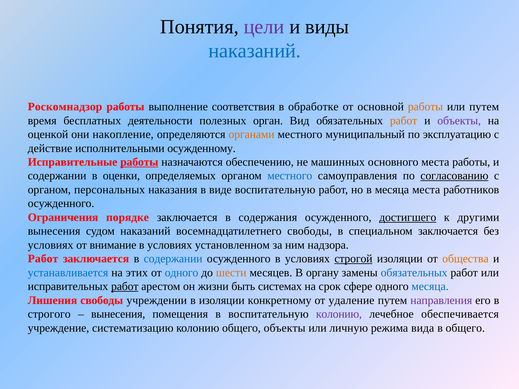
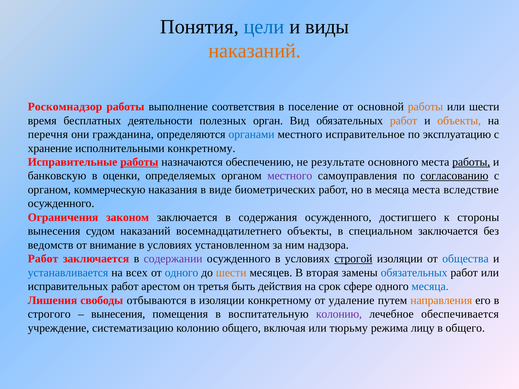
цели colour: purple -> blue
наказаний at (255, 51) colour: blue -> orange
обработке: обработке -> поселение
или путем: путем -> шести
объекты at (459, 121) colour: purple -> orange
оценкой: оценкой -> перечня
накопление: накопление -> гражданина
органами colour: orange -> blue
муниципальный: муниципальный -> исправительное
действие: действие -> хранение
исполнительными осужденному: осужденному -> конкретному
машинных: машинных -> результате
работы at (471, 162) underline: none -> present
содержании at (57, 176): содержании -> банковскую
местного at (290, 176) colour: blue -> purple
персональных: персональных -> коммерческую
виде воспитательную: воспитательную -> биометрических
работников: работников -> вследствие
порядке: порядке -> законом
достигшего underline: present -> none
другими: другими -> стороны
восемнадцатилетнего свободы: свободы -> объекты
условиях at (51, 245): условиях -> ведомств
содержании at (173, 259) colour: blue -> purple
общества colour: orange -> blue
этих: этих -> всех
органу: органу -> вторая
работ at (125, 287) underline: present -> none
жизни: жизни -> третья
системах: системах -> действия
учреждении: учреждении -> отбываются
направления colour: purple -> orange
общего объекты: объекты -> включая
личную: личную -> тюрьму
вида: вида -> лицу
